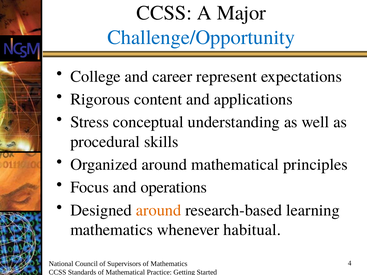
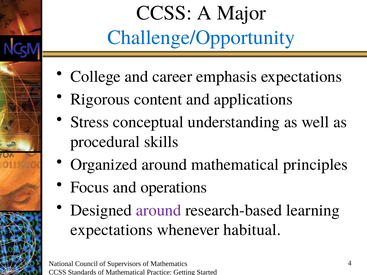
represent: represent -> emphasis
around at (159, 210) colour: orange -> purple
mathematics at (112, 230): mathematics -> expectations
